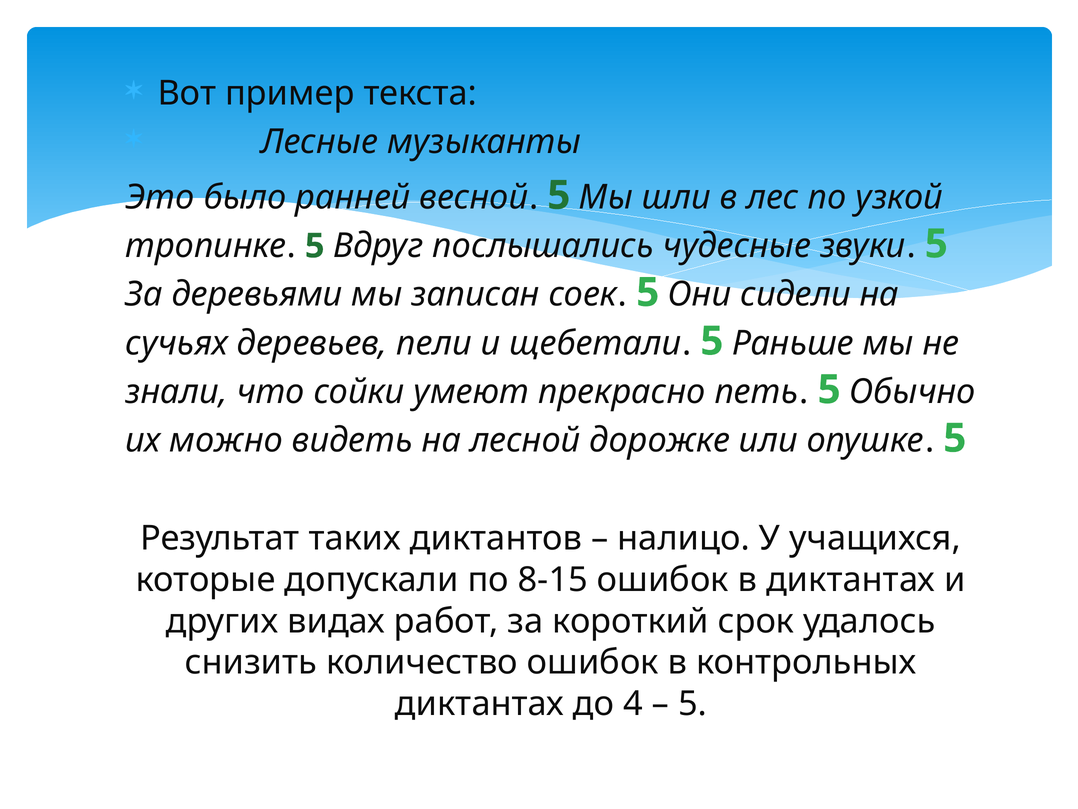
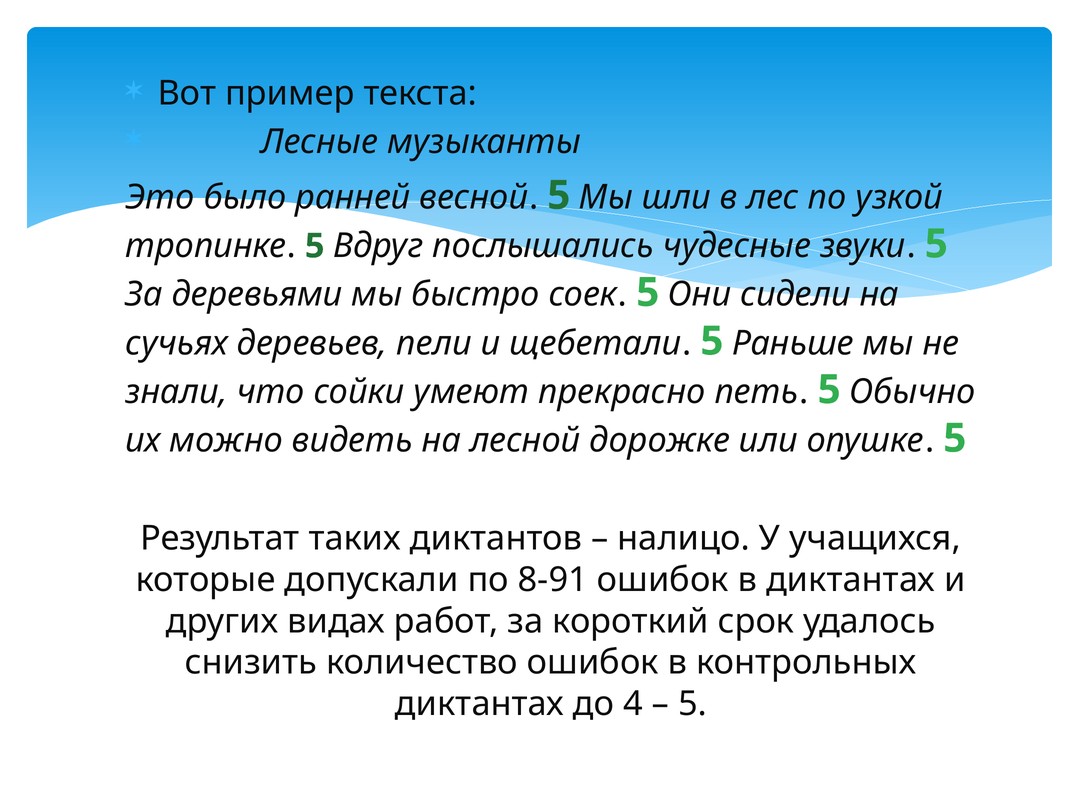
записан: записан -> быстро
8-15: 8-15 -> 8-91
